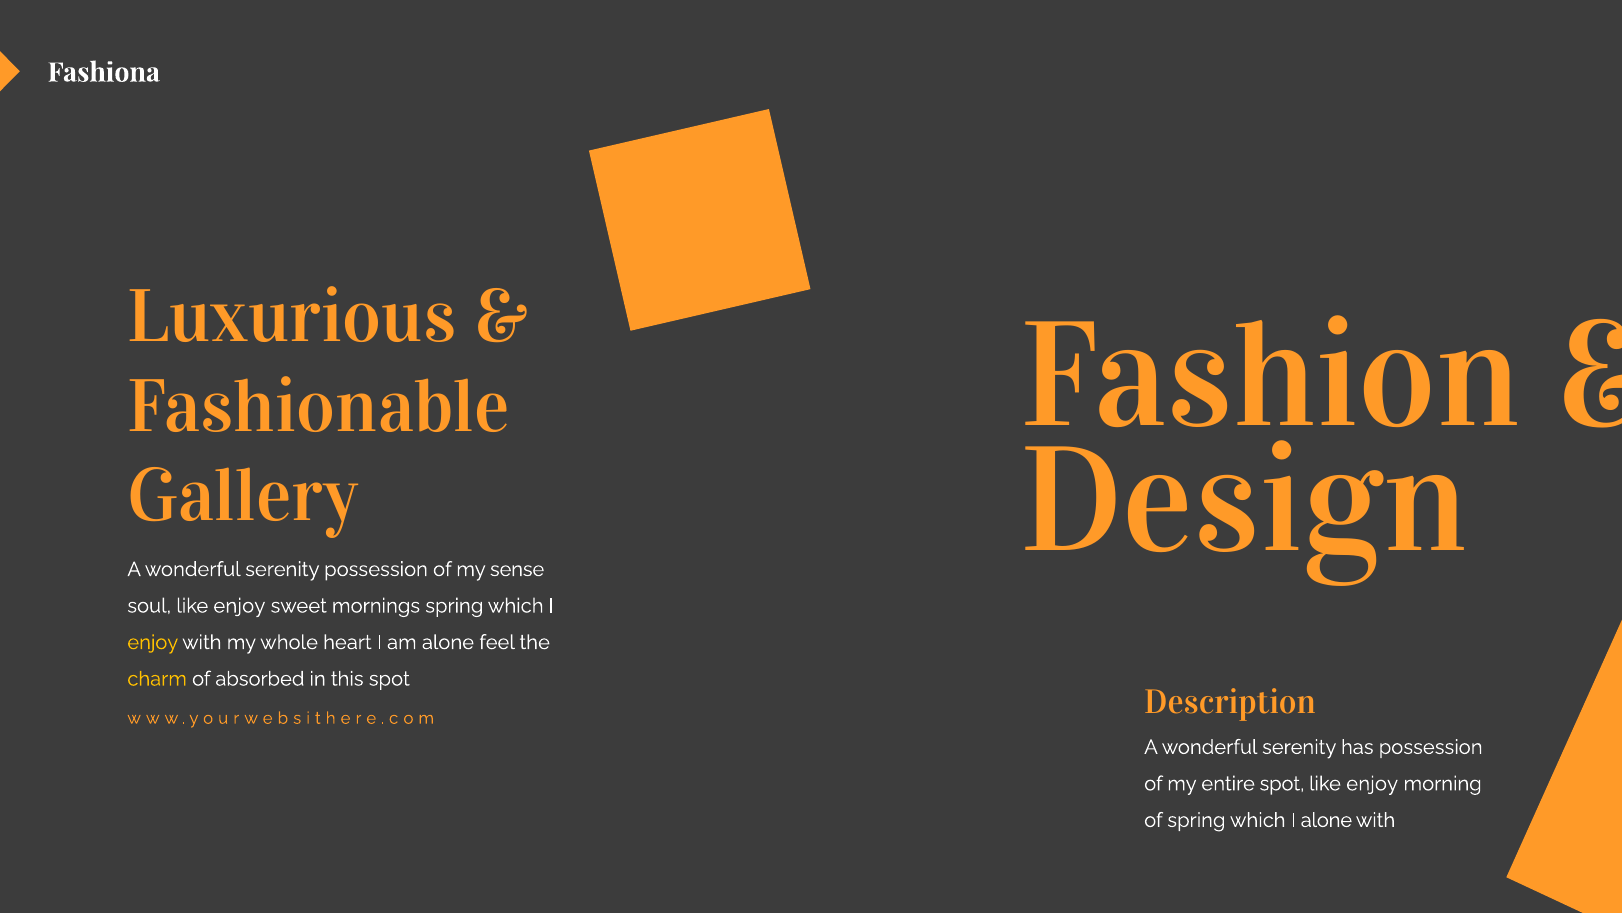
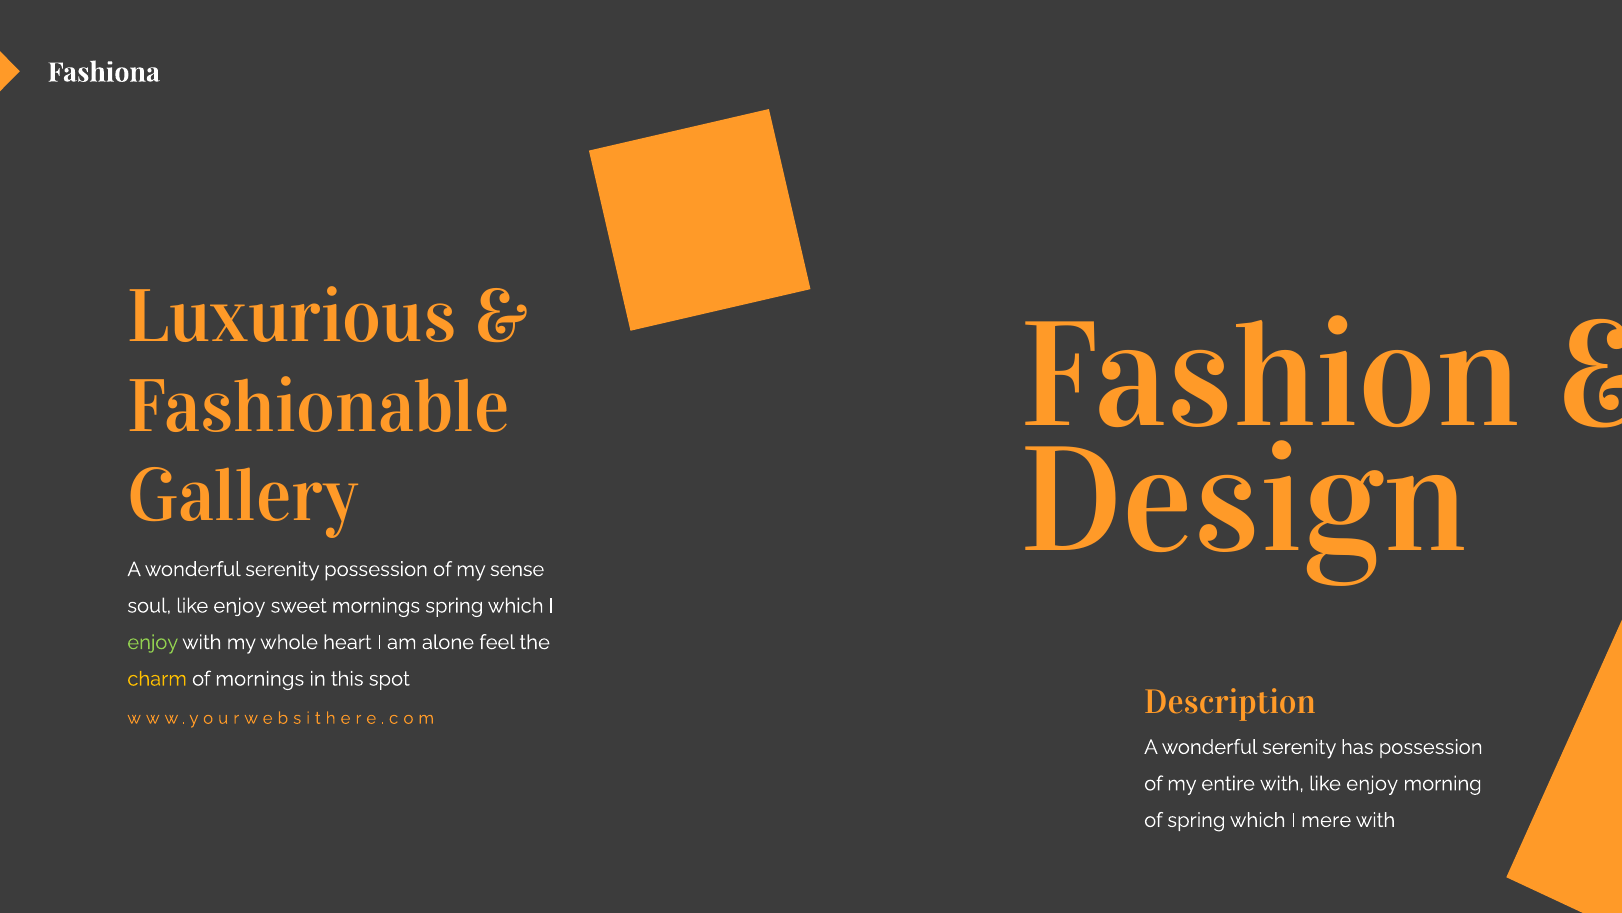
enjoy at (153, 642) colour: yellow -> light green
of absorbed: absorbed -> mornings
entire spot: spot -> with
I alone: alone -> mere
